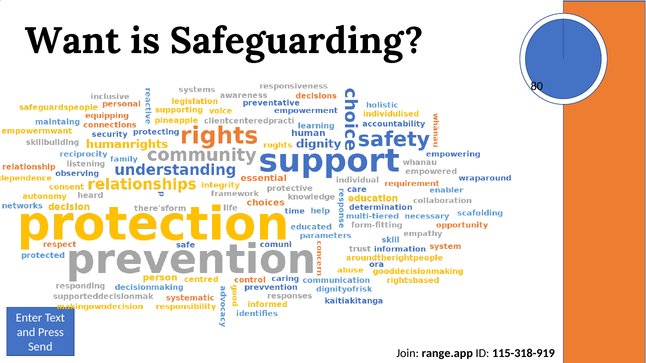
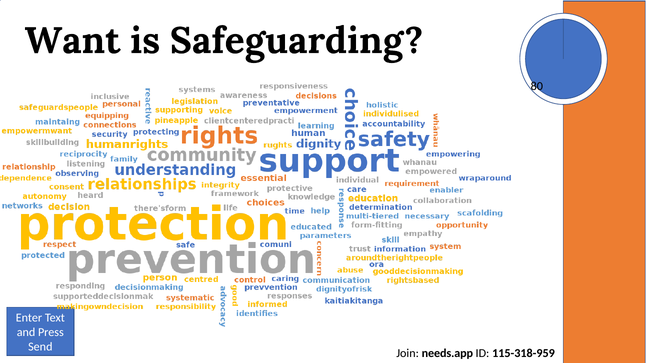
range.app: range.app -> needs.app
115-318-919: 115-318-919 -> 115-318-959
